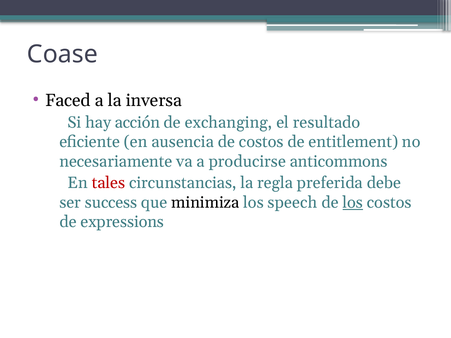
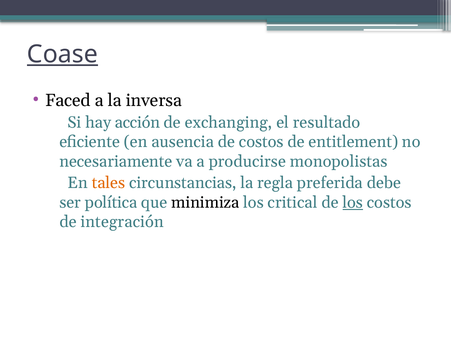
Coase underline: none -> present
anticommons: anticommons -> monopolistas
tales colour: red -> orange
success: success -> política
speech: speech -> critical
expressions: expressions -> integración
